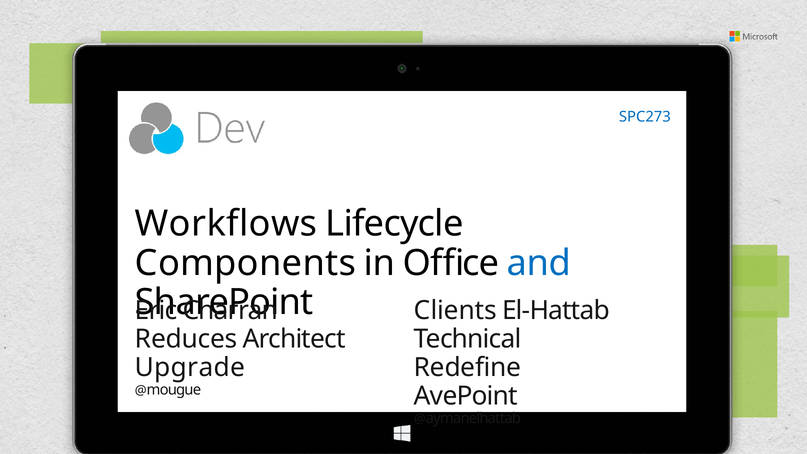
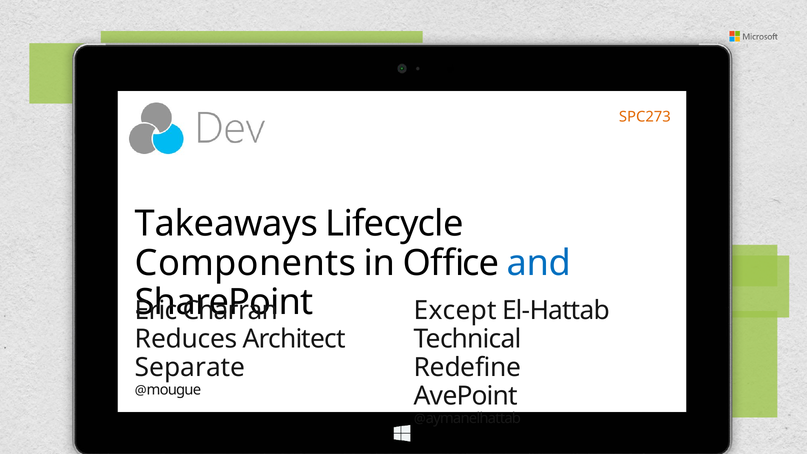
SPC273 colour: blue -> orange
Workflows: Workflows -> Takeaways
Clients: Clients -> Except
Upgrade: Upgrade -> Separate
